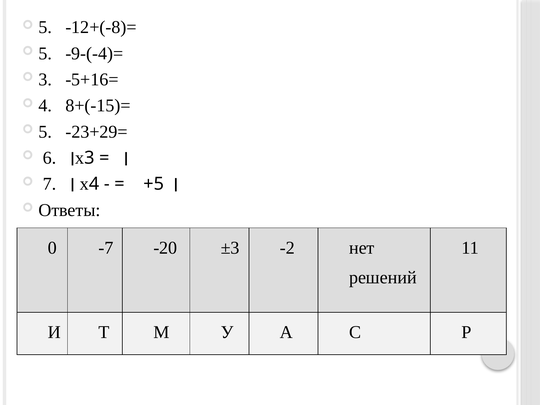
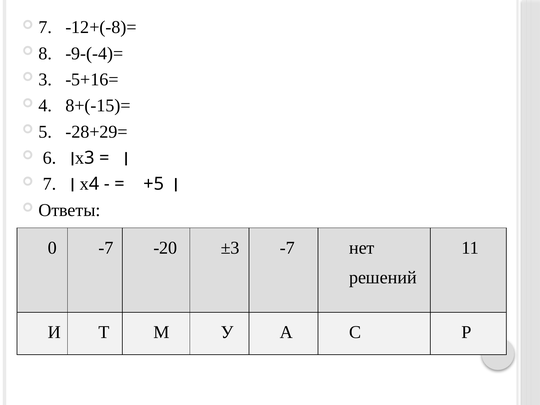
5 at (45, 27): 5 -> 7
5 at (45, 53): 5 -> 8
-23+29=: -23+29= -> -28+29=
±3 -2: -2 -> -7
